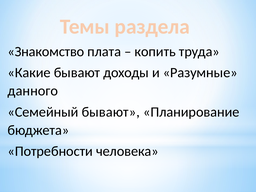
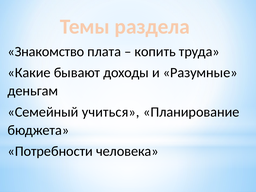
данного: данного -> деньгам
Семейный бывают: бывают -> учиться
